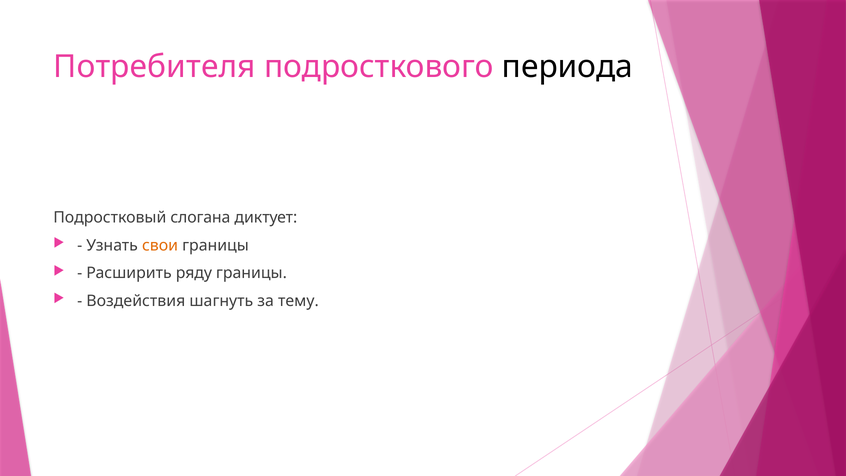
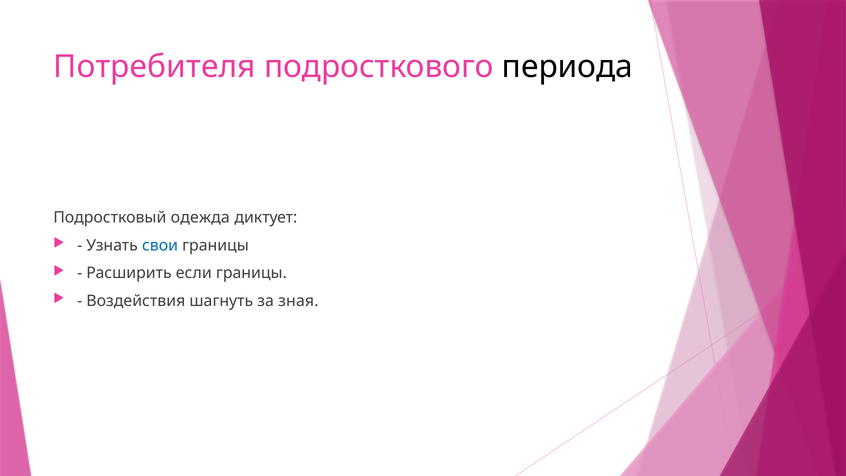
слогана: слогана -> одежда
свои colour: orange -> blue
ряду: ряду -> если
тему: тему -> зная
